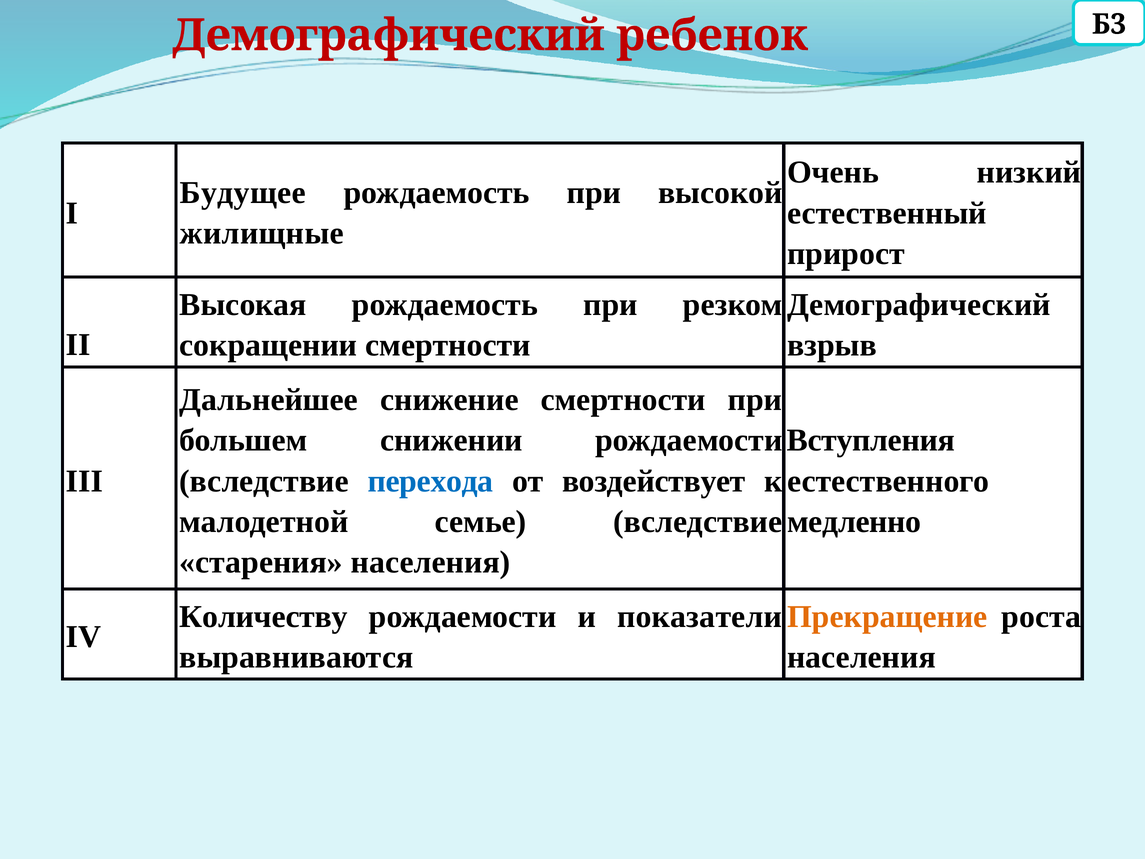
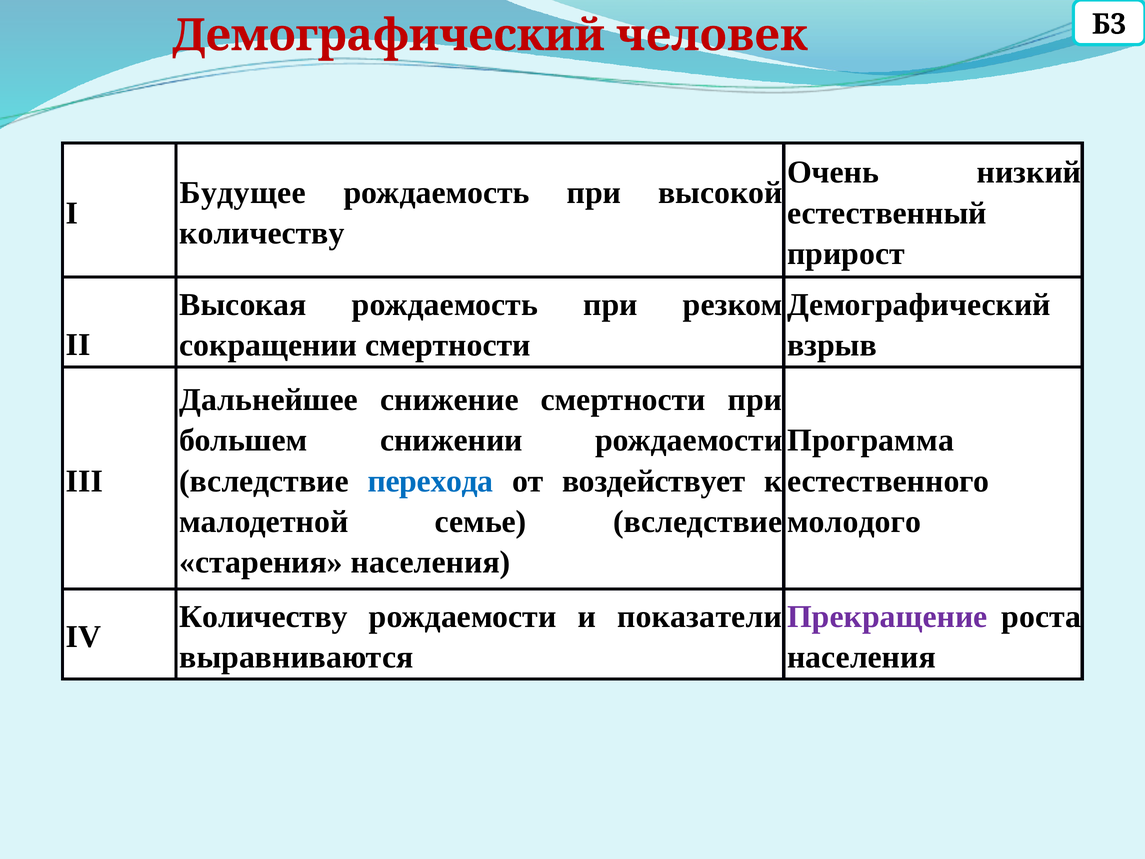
ребенок: ребенок -> человек
жилищные at (262, 233): жилищные -> количеству
Вступления: Вступления -> Программа
медленно: медленно -> молодого
Прекращение colour: orange -> purple
